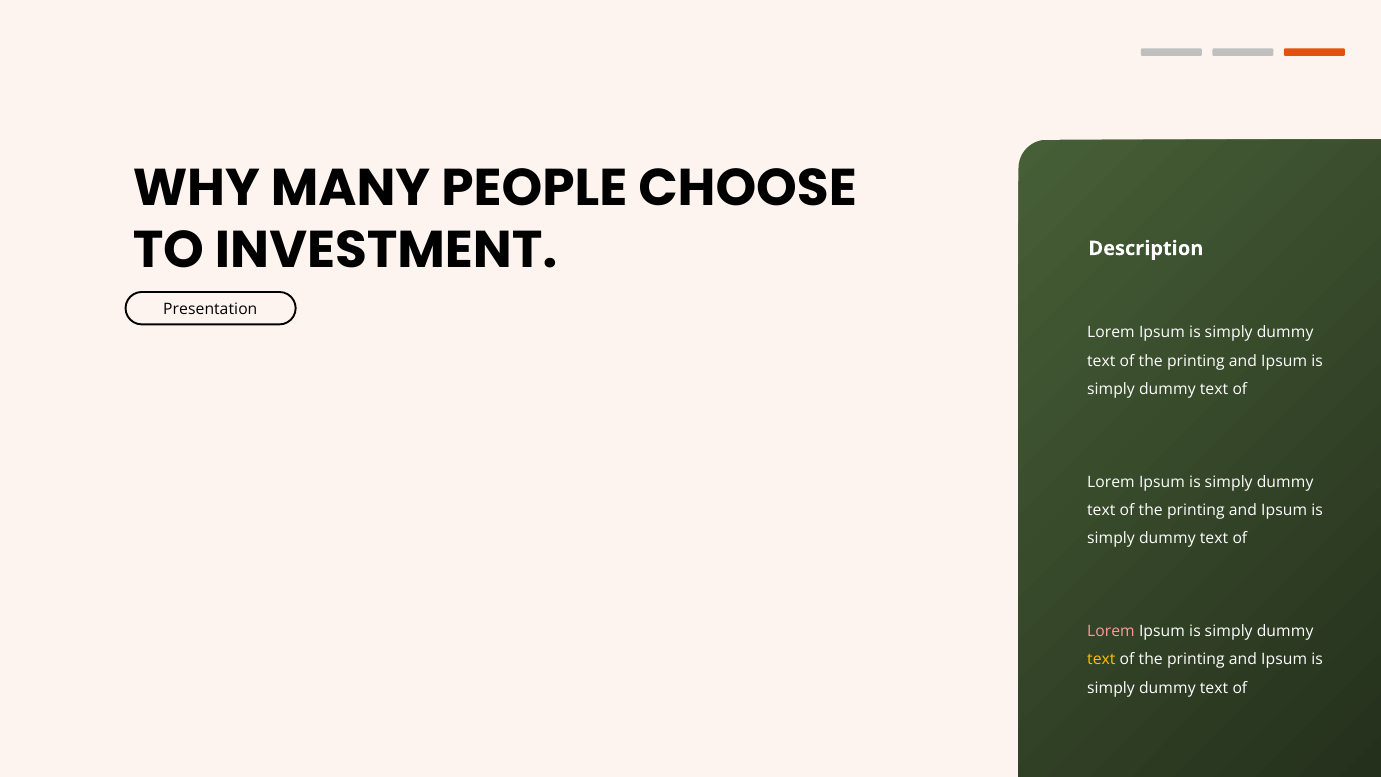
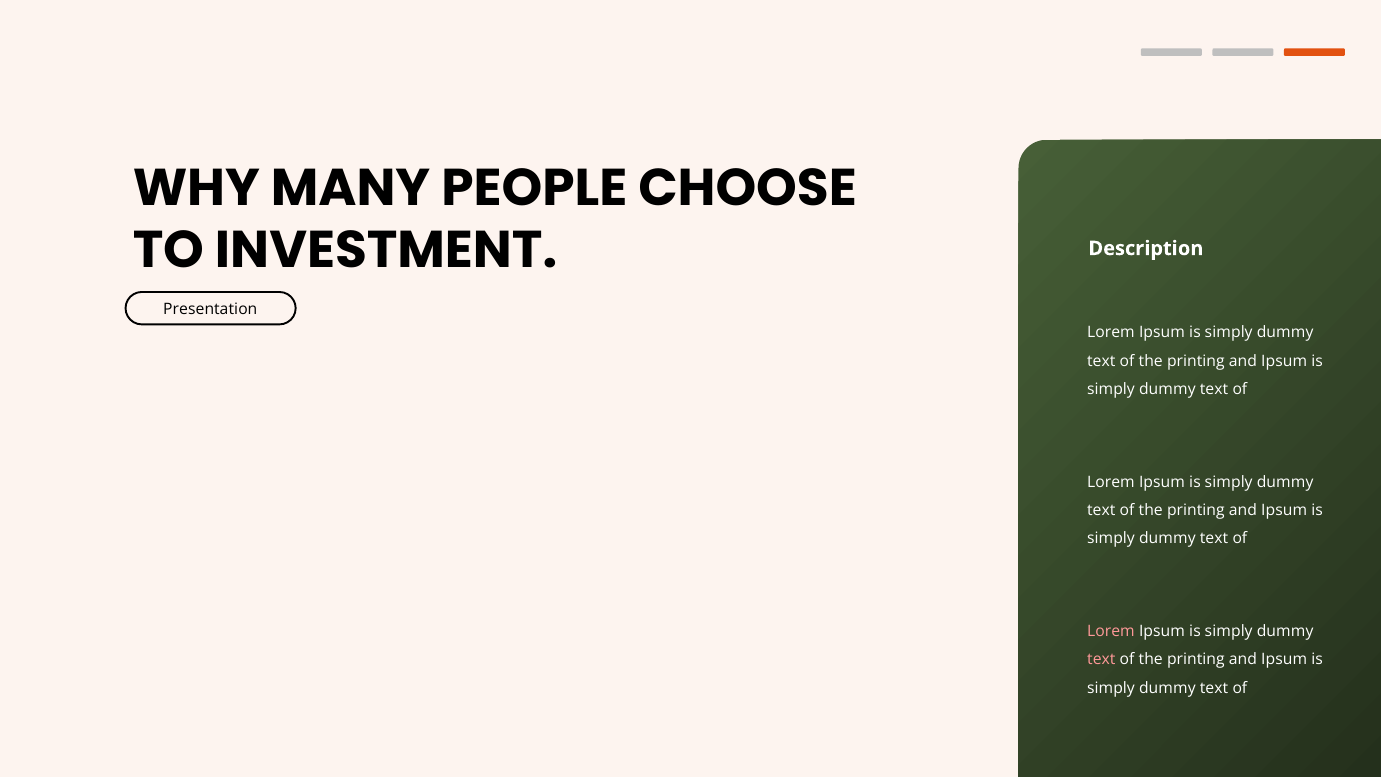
text at (1101, 659) colour: yellow -> pink
